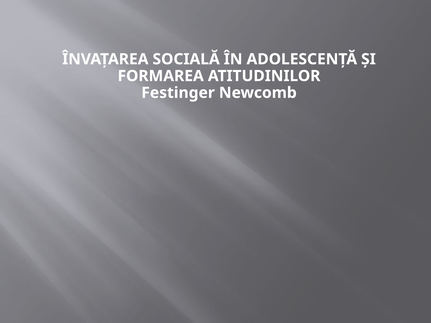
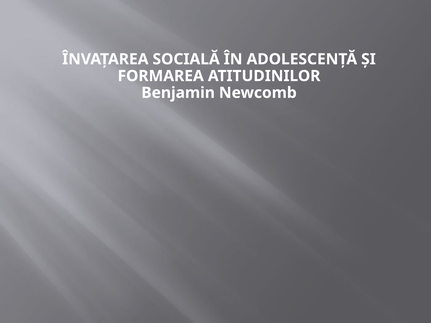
Festinger: Festinger -> Benjamin
